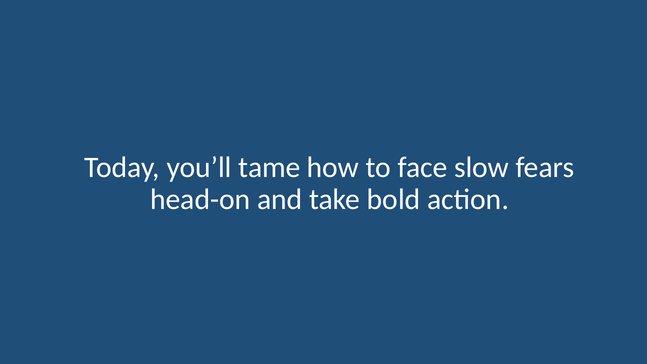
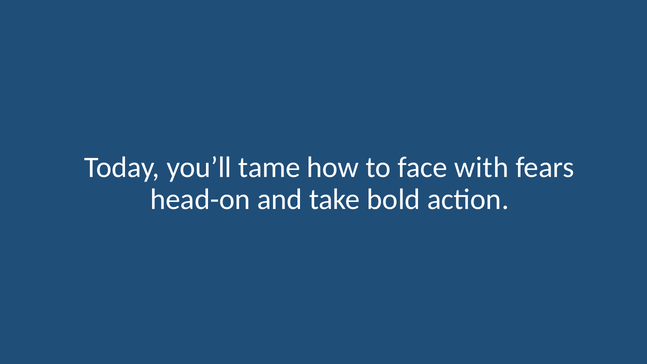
slow: slow -> with
